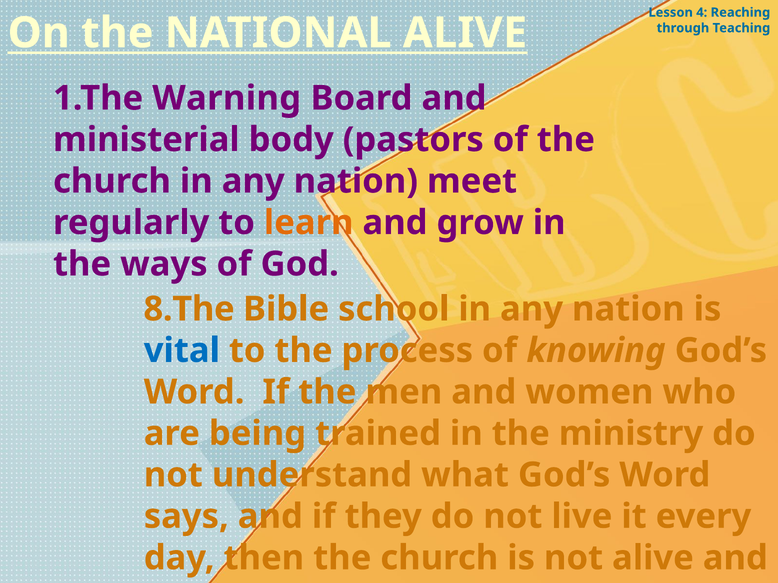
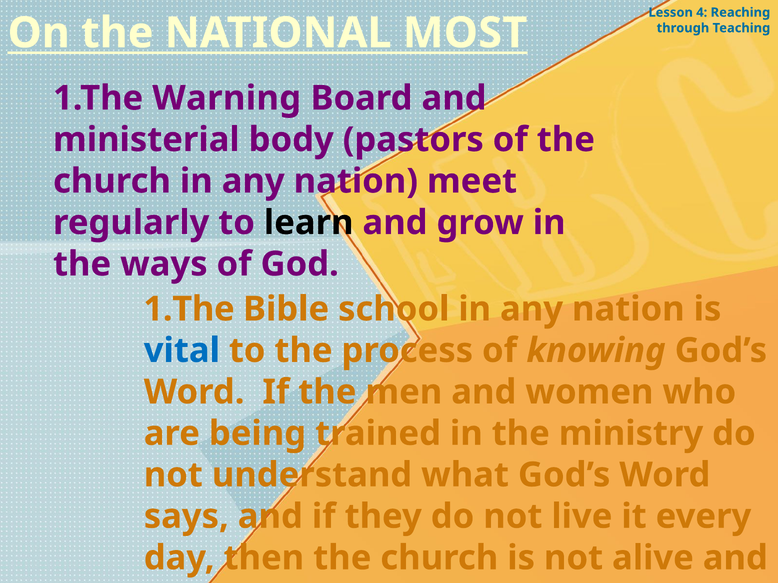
NATIONAL ALIVE: ALIVE -> MOST
learn colour: orange -> black
8.The at (189, 309): 8.The -> 1.The
